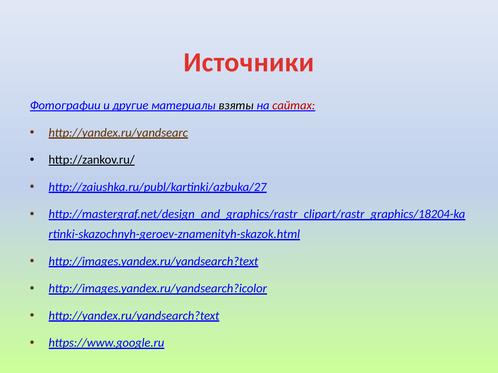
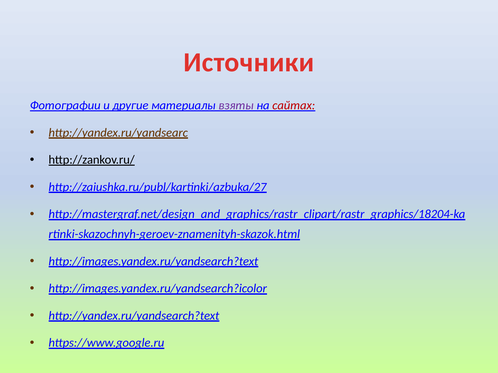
взяты colour: black -> purple
